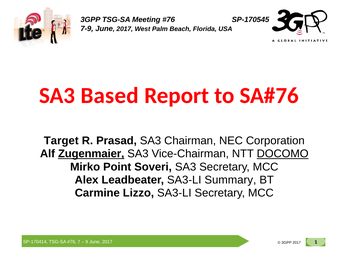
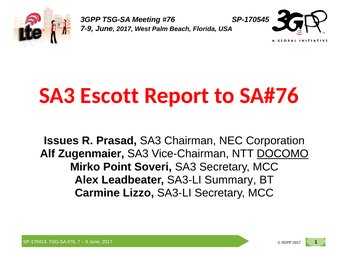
Based: Based -> Escott
Target: Target -> Issues
Zugenmaier underline: present -> none
